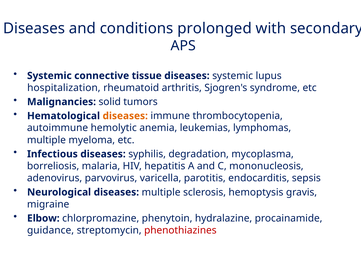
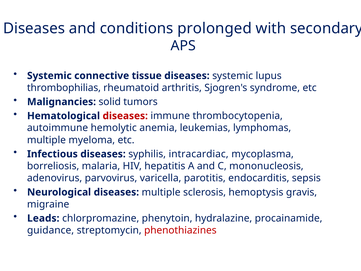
hospitalization: hospitalization -> thrombophilias
diseases at (125, 116) colour: orange -> red
degradation: degradation -> intracardiac
Elbow: Elbow -> Leads
